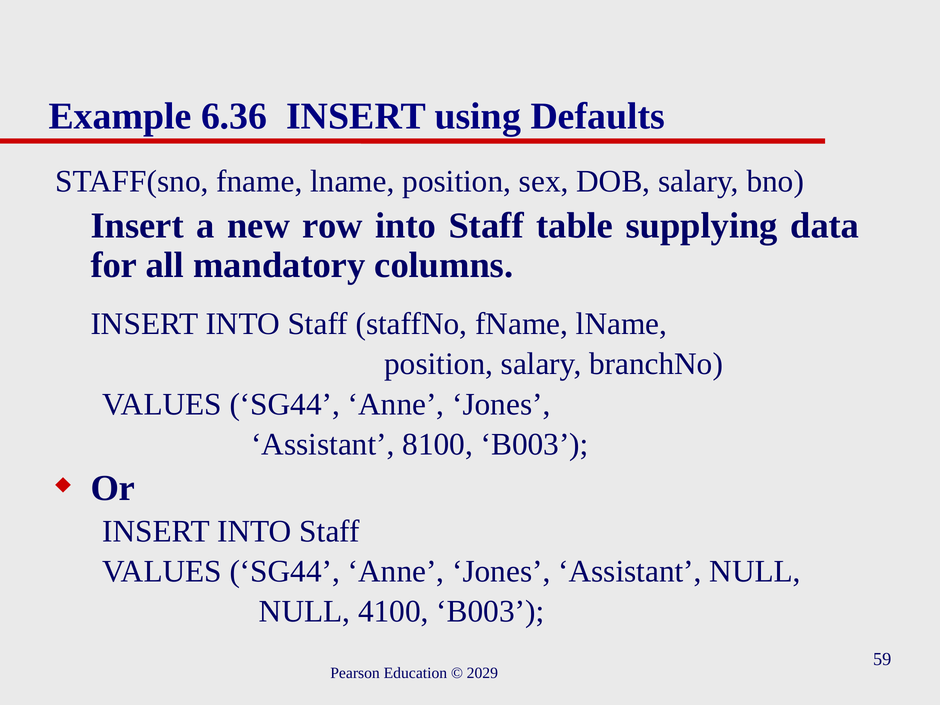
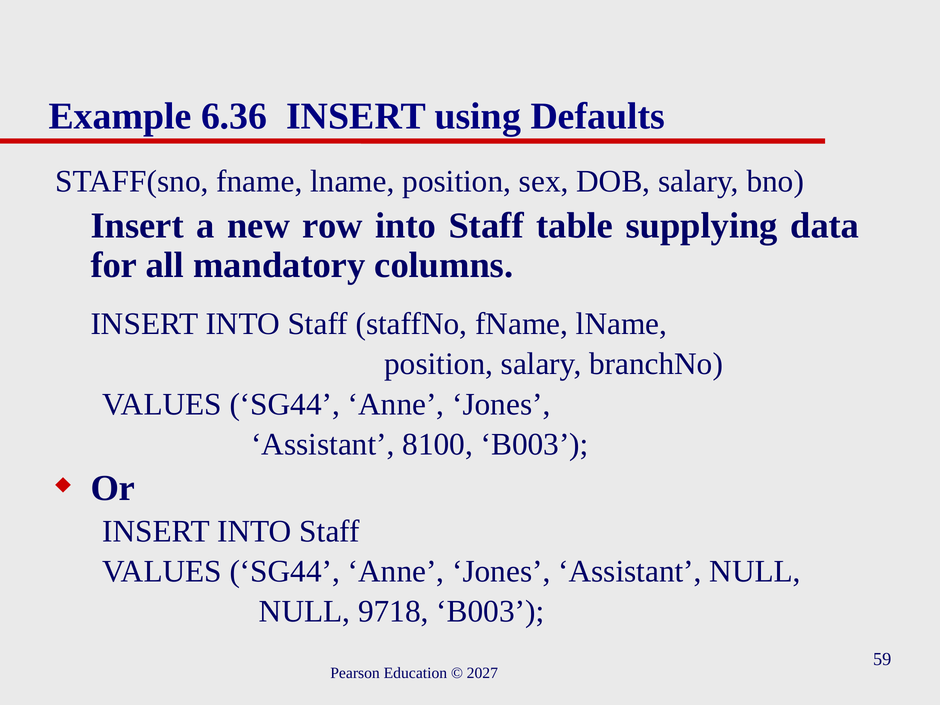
4100: 4100 -> 9718
2029: 2029 -> 2027
